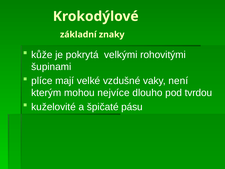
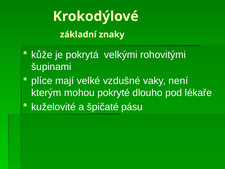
nejvíce: nejvíce -> pokryté
tvrdou: tvrdou -> lékaře
